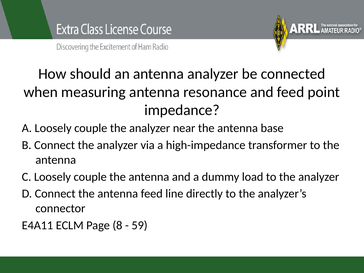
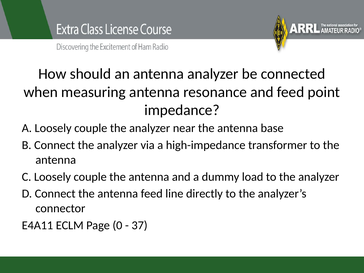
8: 8 -> 0
59: 59 -> 37
